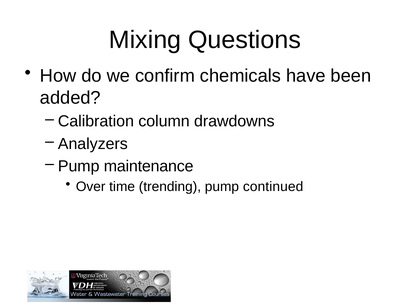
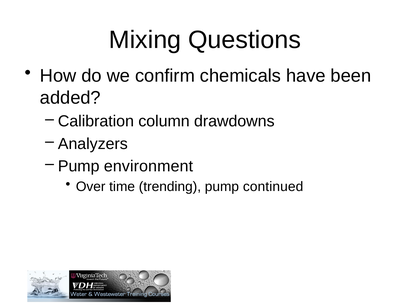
maintenance: maintenance -> environment
